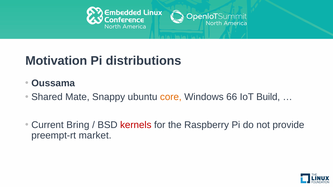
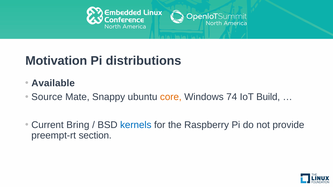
Oussama: Oussama -> Available
Shared: Shared -> Source
66: 66 -> 74
kernels colour: red -> blue
market: market -> section
